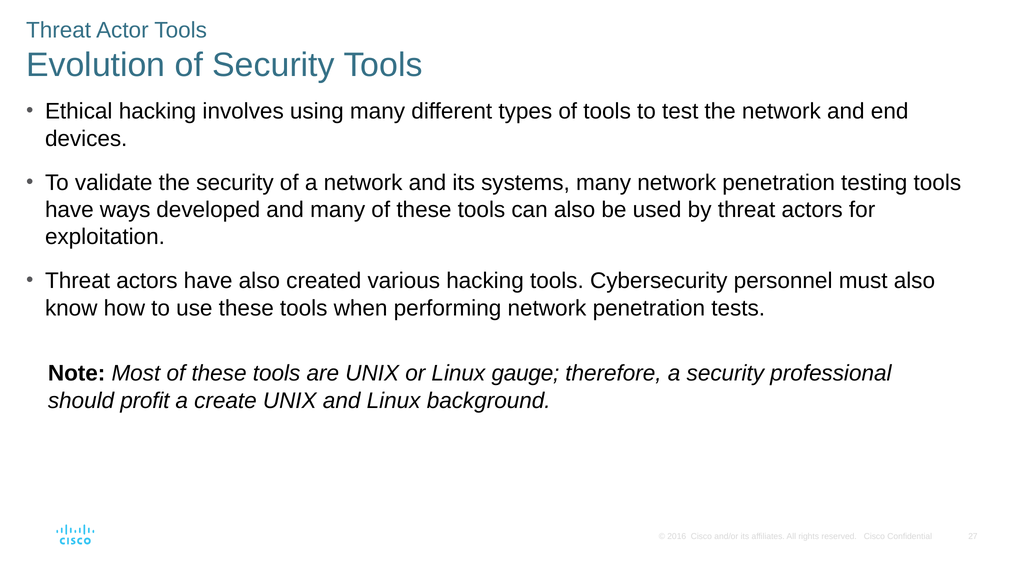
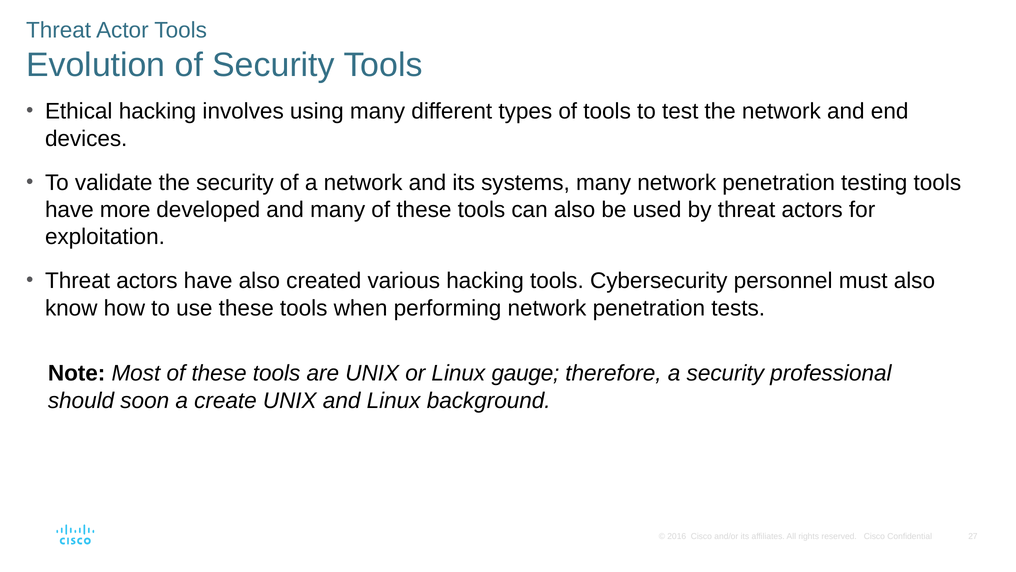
ways: ways -> more
profit: profit -> soon
